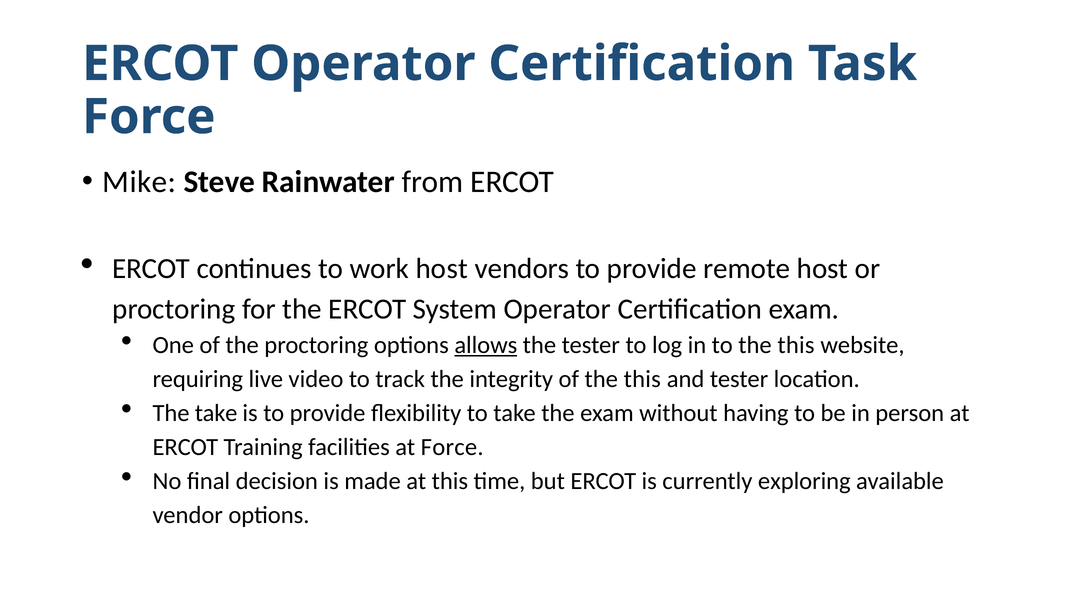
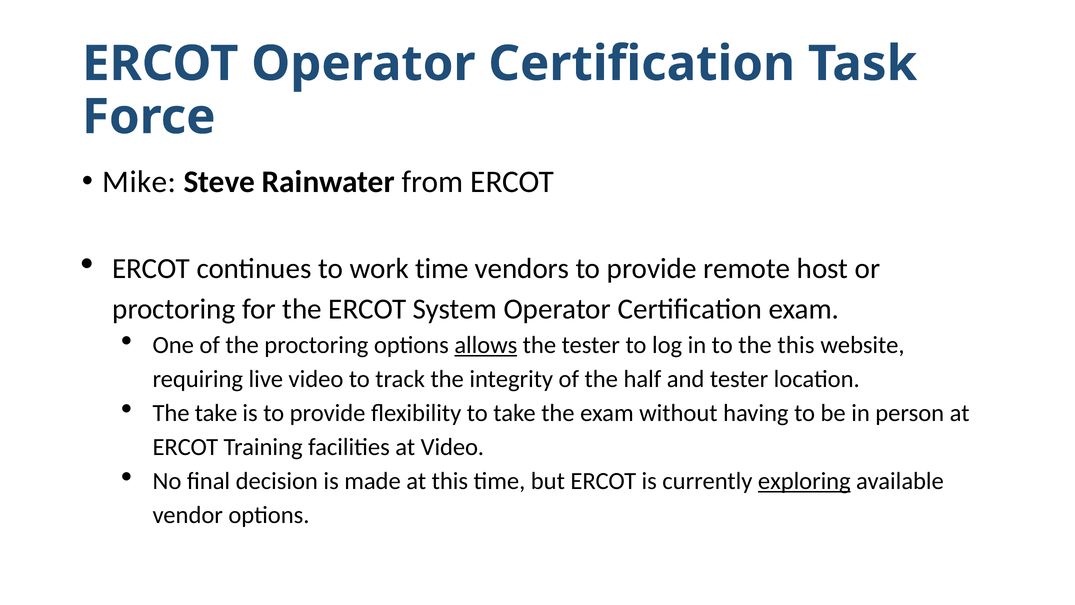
work host: host -> time
of the this: this -> half
at Force: Force -> Video
exploring underline: none -> present
